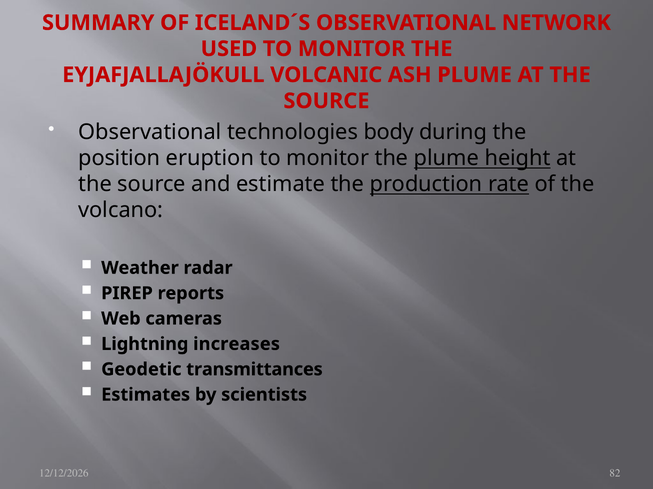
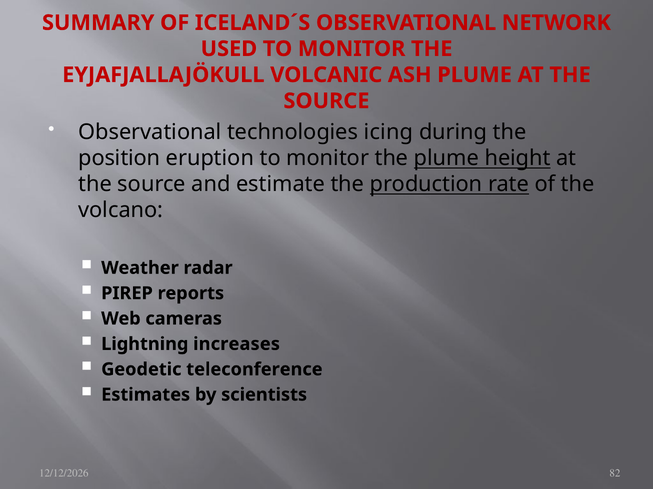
body: body -> icing
transmittances: transmittances -> teleconference
